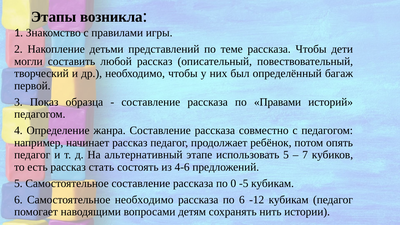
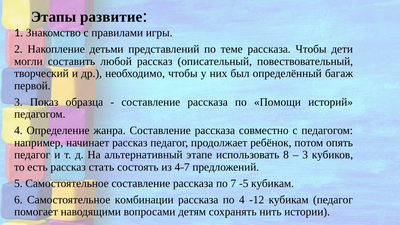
возникла: возникла -> развитие
Правами: Правами -> Помощи
использовать 5: 5 -> 8
7 at (305, 155): 7 -> 3
4-6: 4-6 -> 4-7
0: 0 -> 7
Самостоятельное необходимо: необходимо -> комбинации
по 6: 6 -> 4
